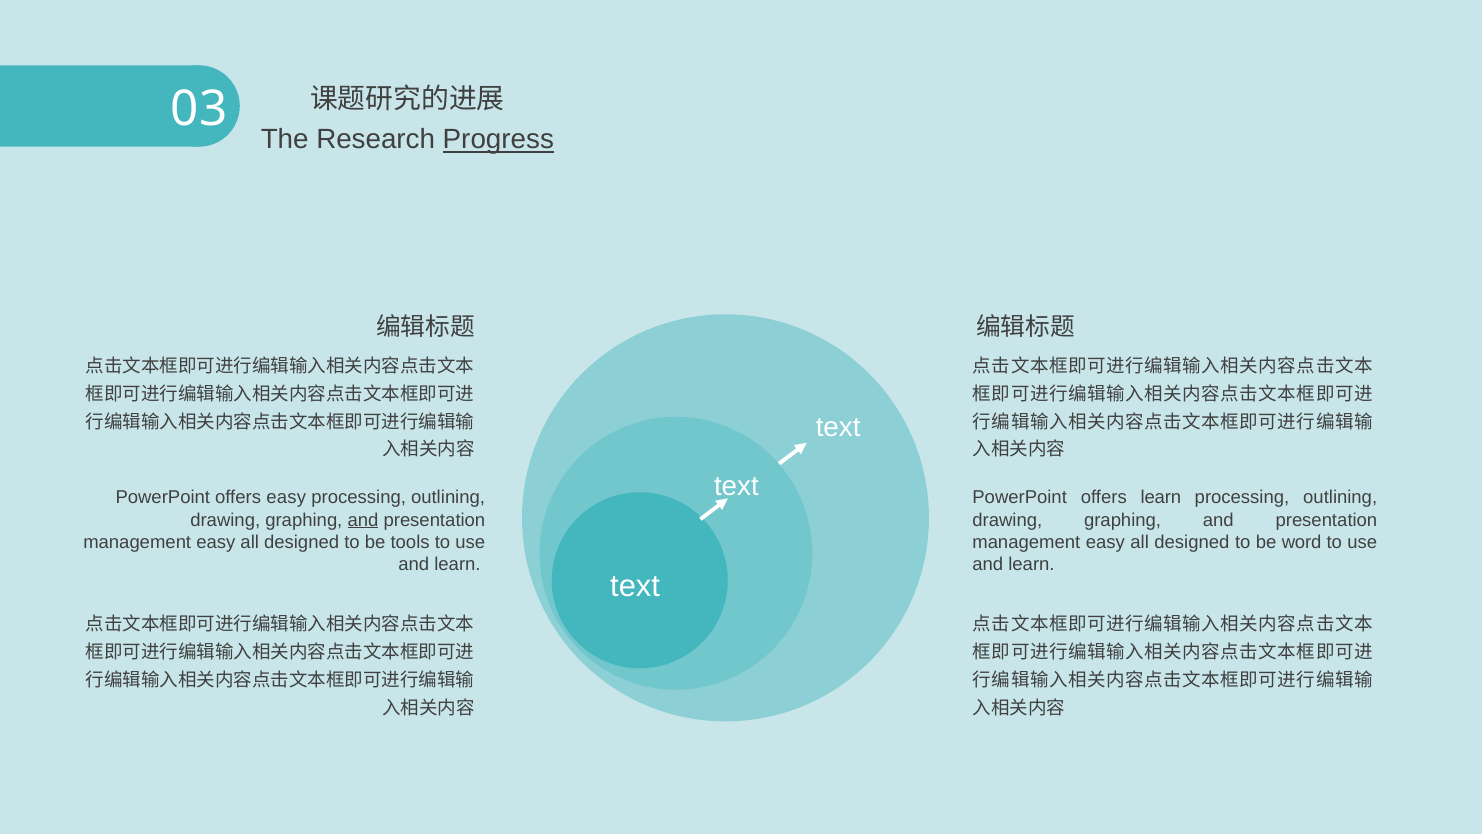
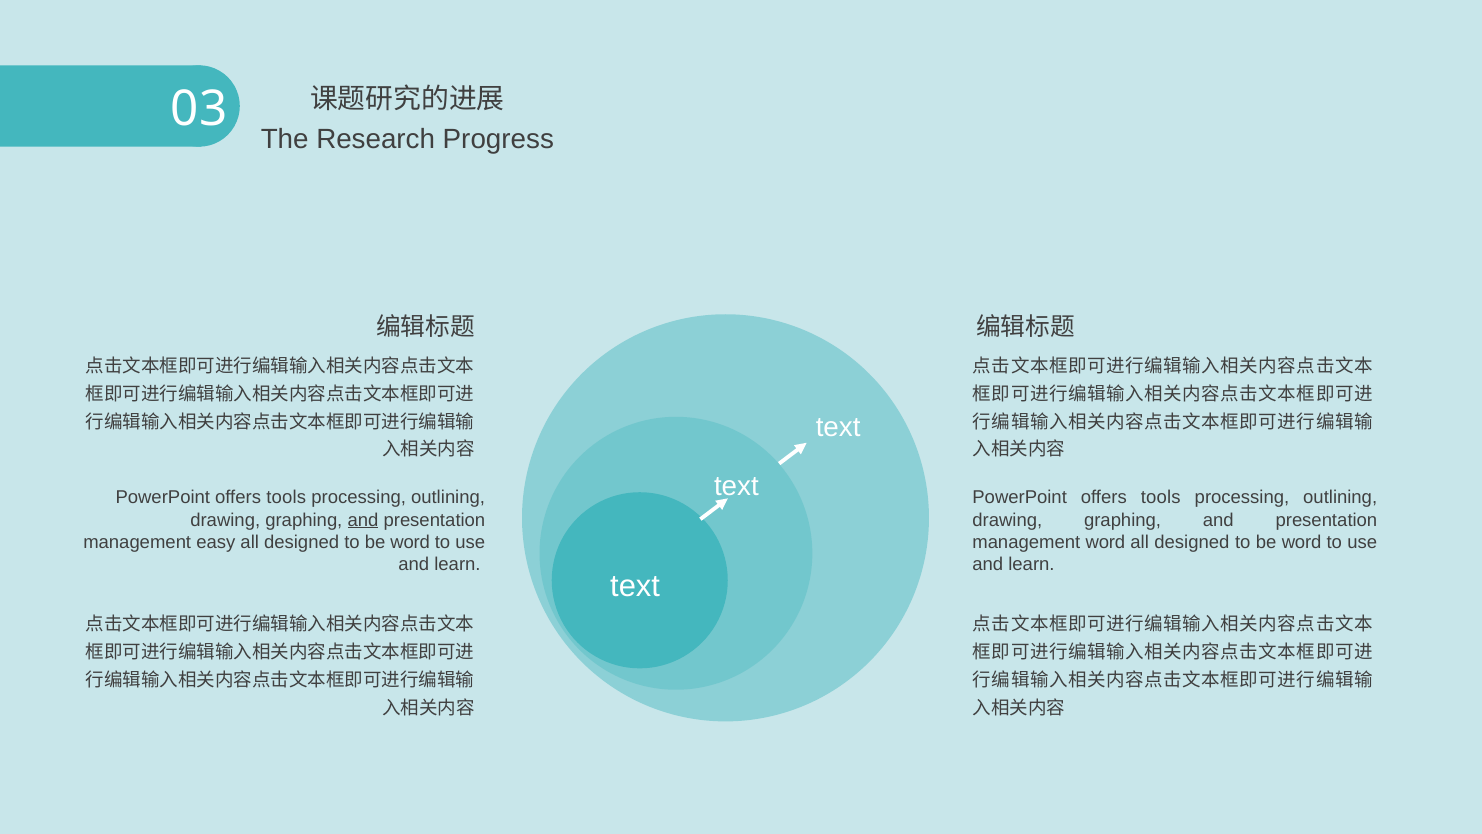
Progress underline: present -> none
easy at (286, 497): easy -> tools
learn at (1161, 497): learn -> tools
tools at (410, 542): tools -> word
easy at (1105, 542): easy -> word
